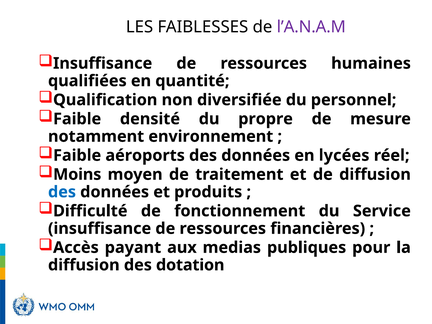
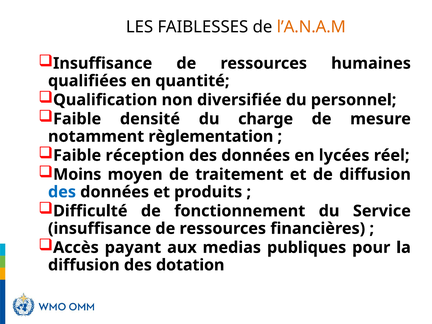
l’A.N.A.M colour: purple -> orange
propre: propre -> charge
environnement: environnement -> règlementation
aéroports: aéroports -> réception
